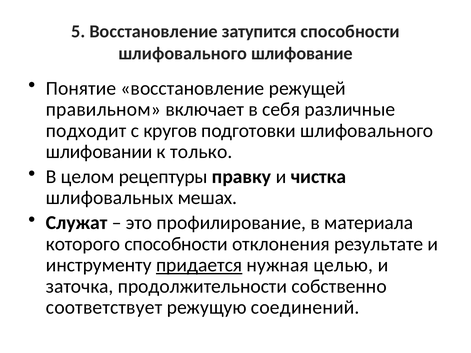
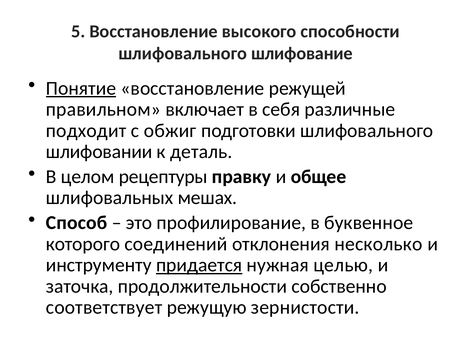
затупится: затупится -> высокого
Понятие underline: none -> present
кругов: кругов -> обжиг
только: только -> деталь
чистка: чистка -> общее
Служат: Служат -> Способ
материала: материала -> буквенное
которого способности: способности -> соединений
результате: результате -> несколько
соединений: соединений -> зернистости
